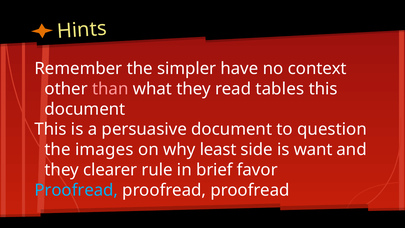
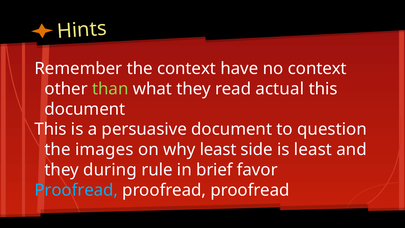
the simpler: simpler -> context
than colour: pink -> light green
tables: tables -> actual
is want: want -> least
clearer: clearer -> during
